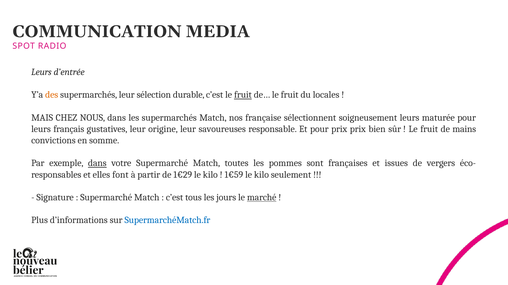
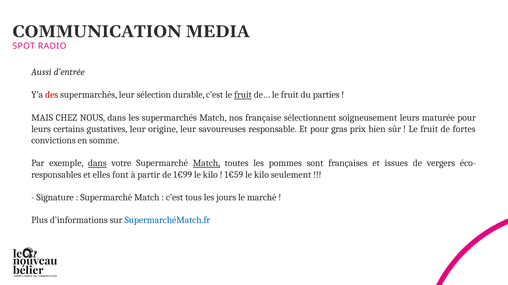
Leurs at (41, 72): Leurs -> Aussi
des colour: orange -> red
locales: locales -> parties
français: français -> certains
pour prix: prix -> gras
mains: mains -> fortes
Match at (206, 164) underline: none -> present
1€29: 1€29 -> 1€99
marché underline: present -> none
